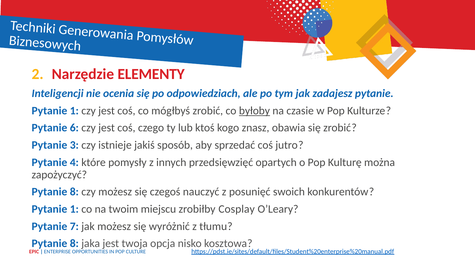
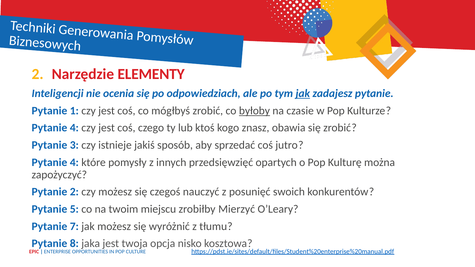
jak at (303, 93) underline: none -> present
6 at (74, 128): 6 -> 4
8 at (74, 192): 8 -> 2
1 at (74, 209): 1 -> 5
Cosplay: Cosplay -> Mierzyć
